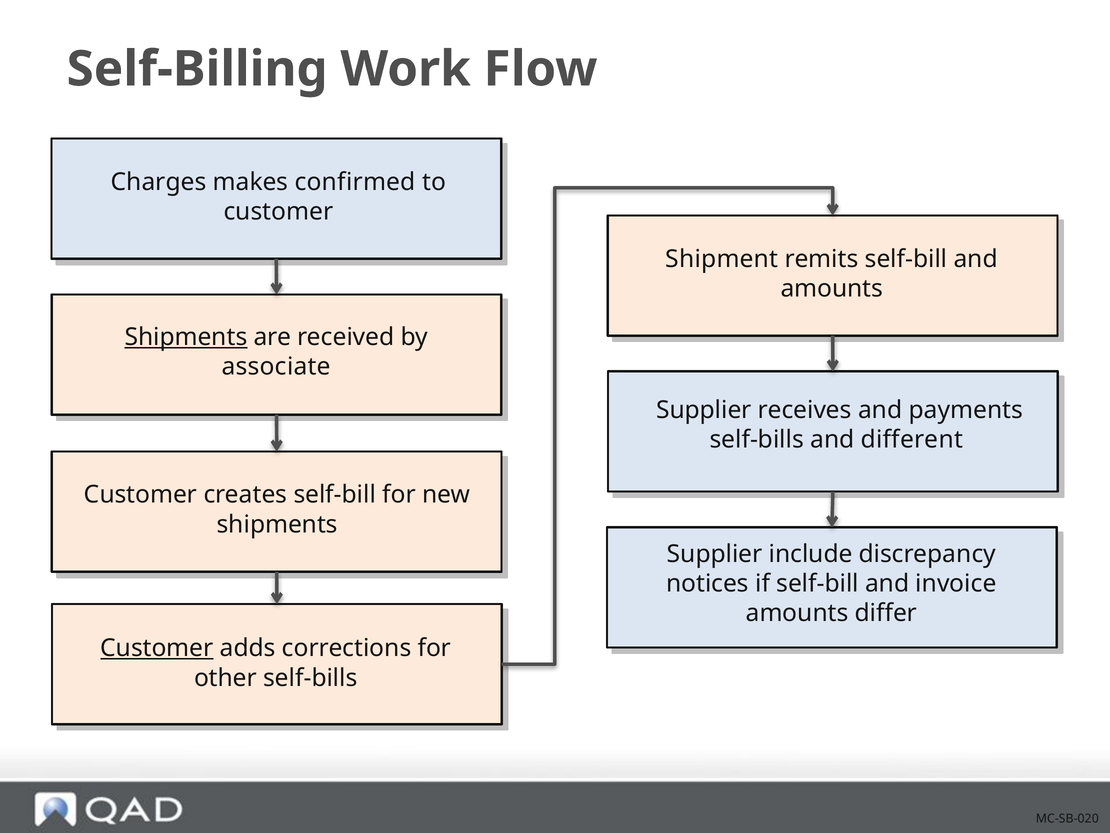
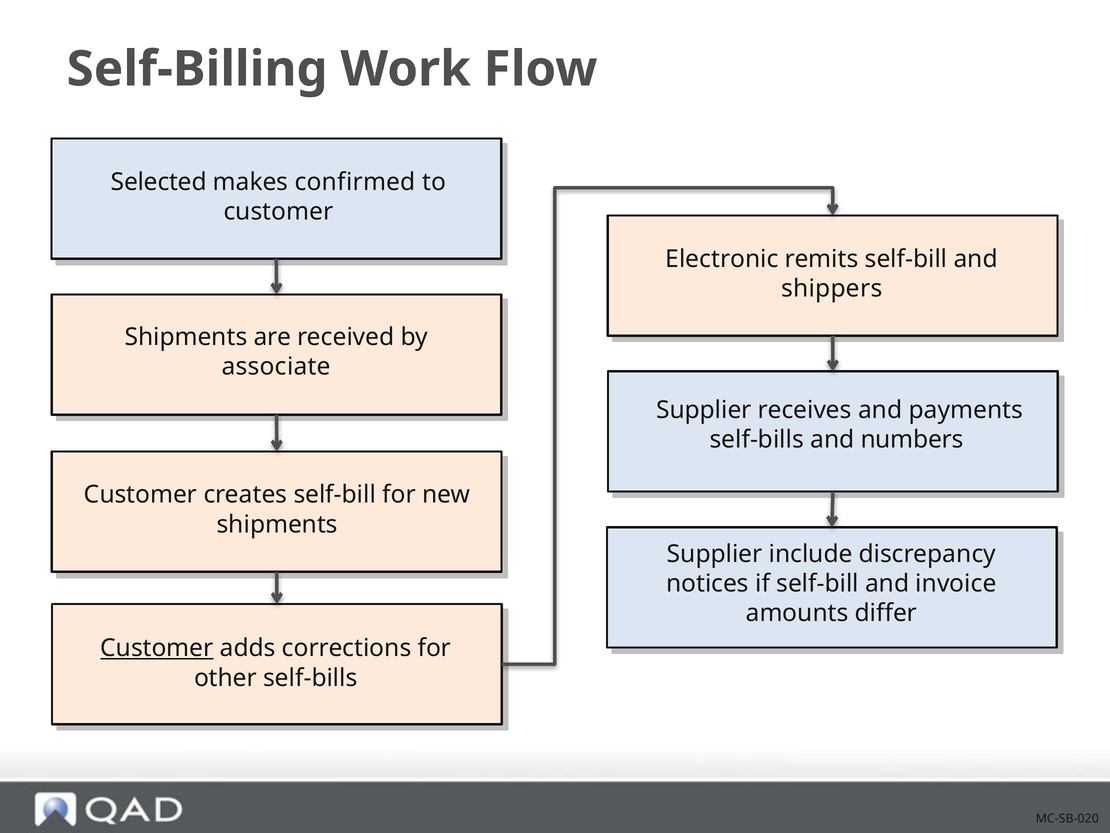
Charges: Charges -> Selected
Shipment: Shipment -> Electronic
amounts at (832, 288): amounts -> shippers
Shipments at (186, 337) underline: present -> none
different: different -> numbers
